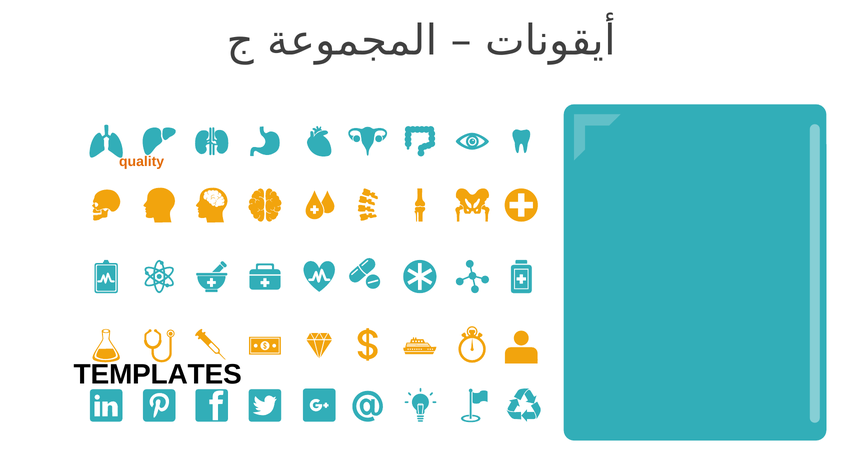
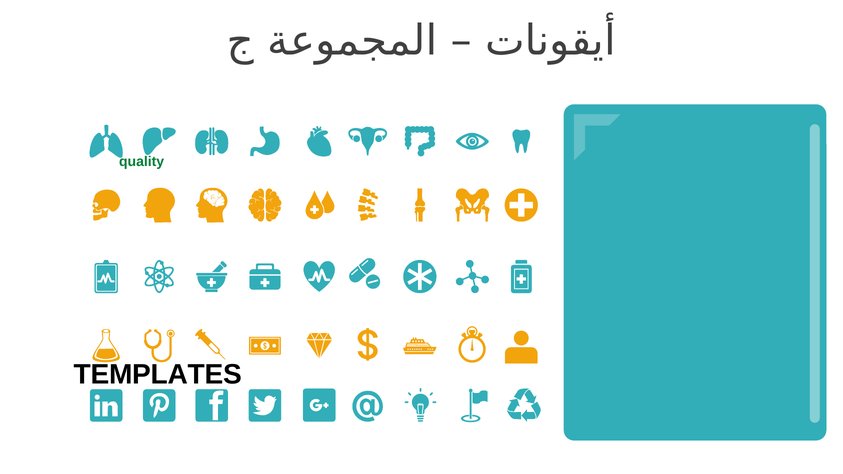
quality colour: orange -> green
